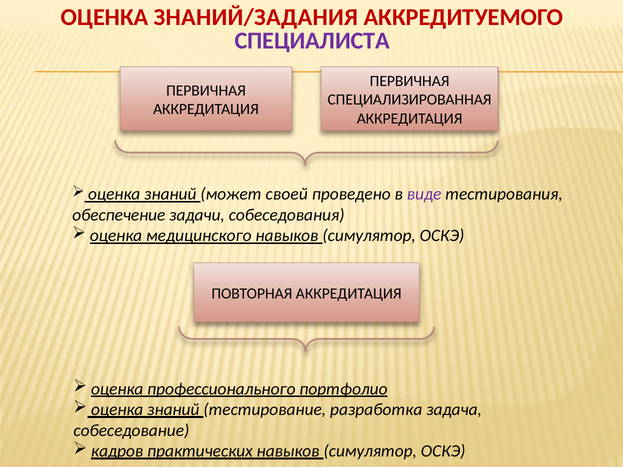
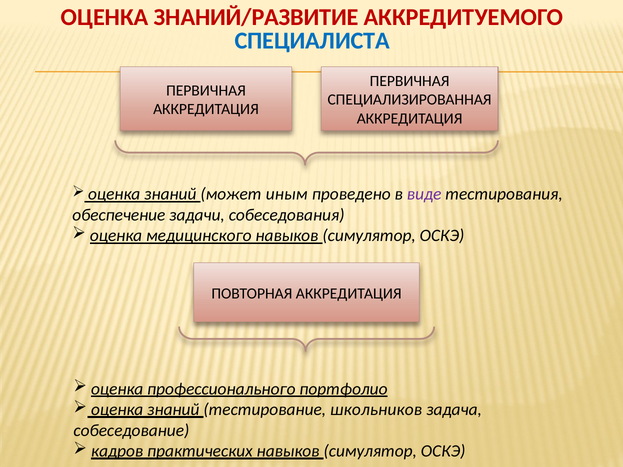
ЗНАНИЙ/ЗАДАНИЯ: ЗНАНИЙ/ЗАДАНИЯ -> ЗНАНИЙ/РАЗВИТИЕ
СПЕЦИАЛИСТА colour: purple -> blue
своей: своей -> иным
разработка: разработка -> школьников
